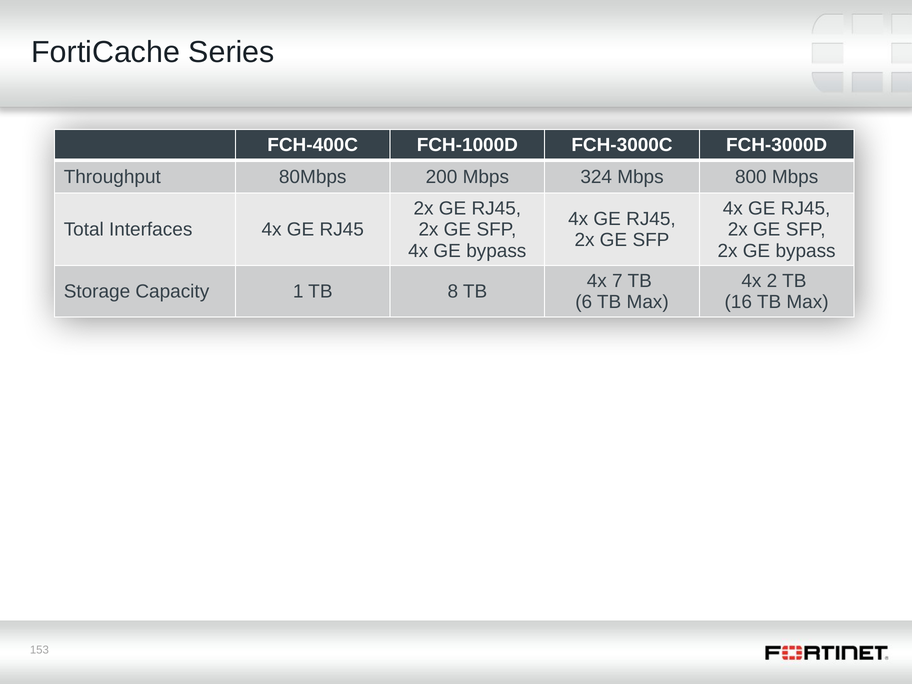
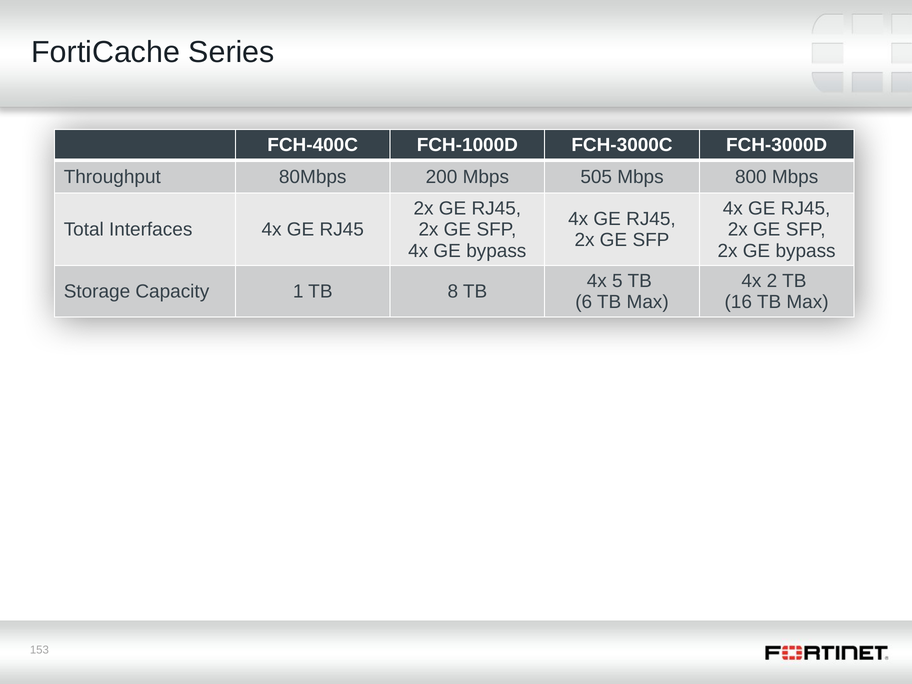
324: 324 -> 505
7: 7 -> 5
